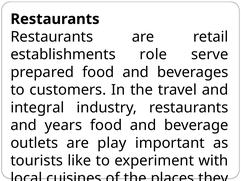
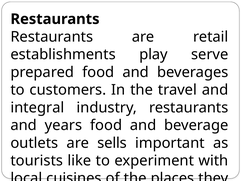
role: role -> play
play: play -> sells
